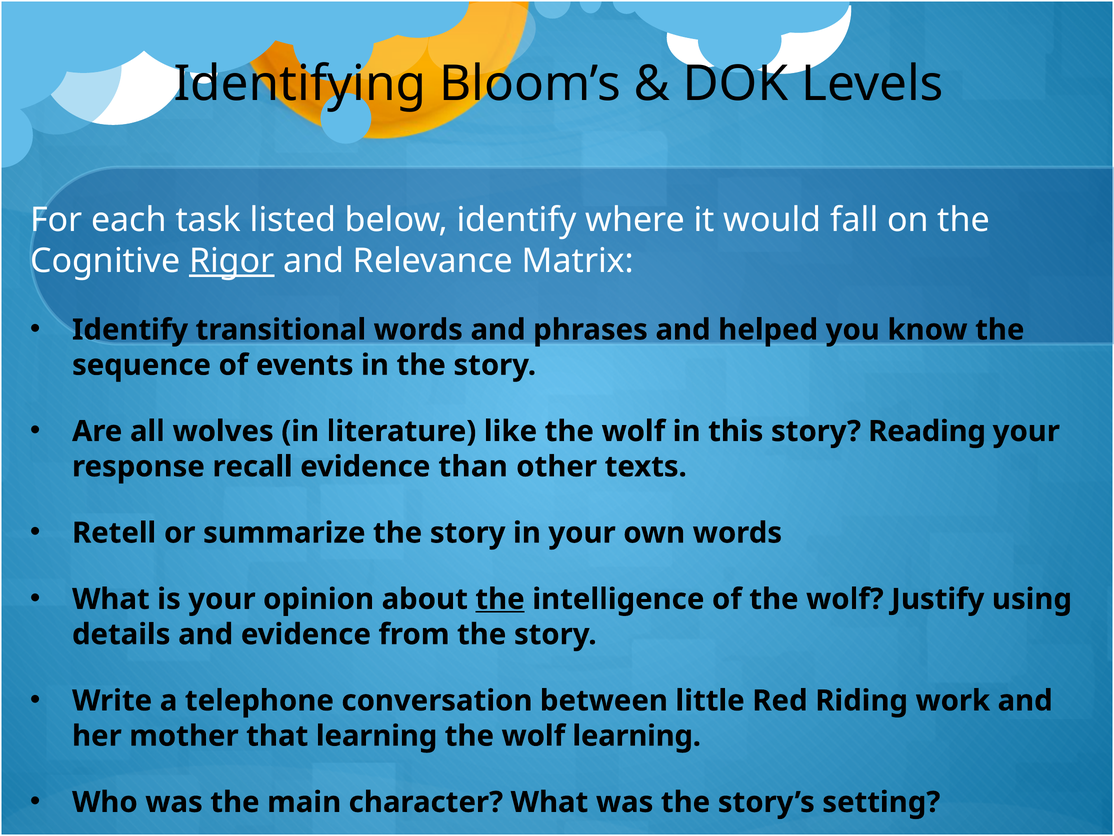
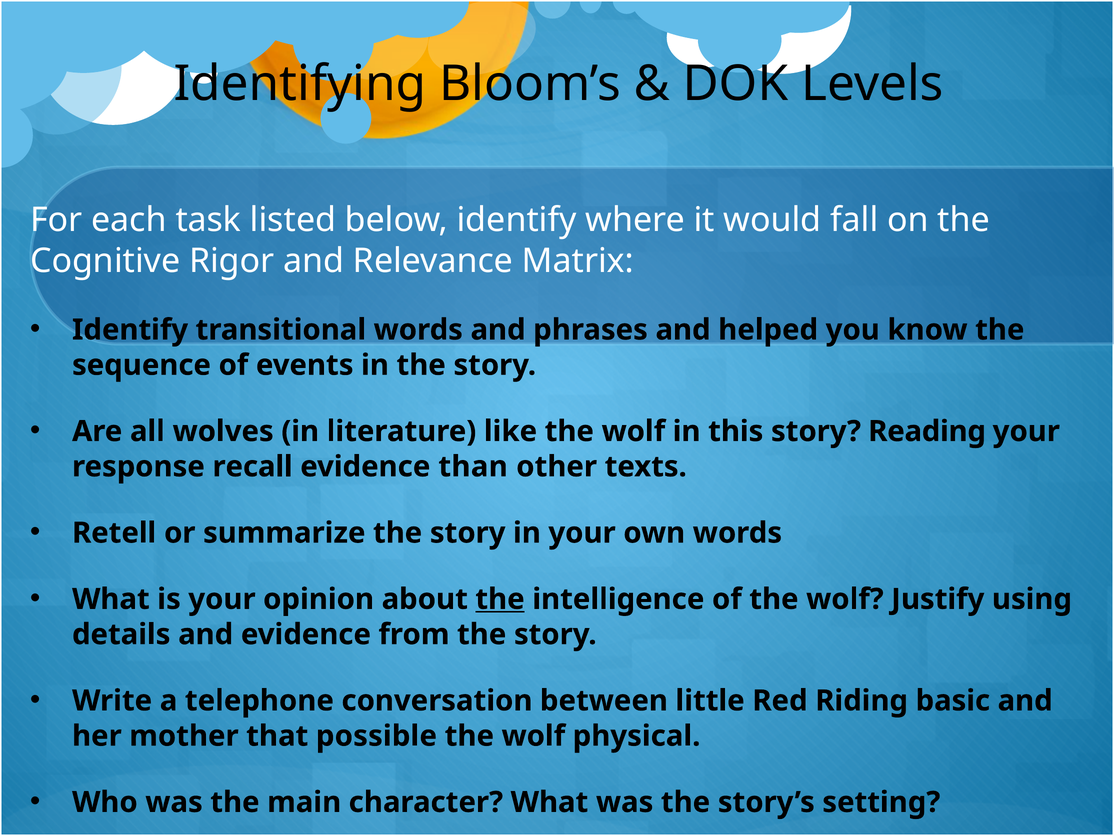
Rigor underline: present -> none
work: work -> basic
that learning: learning -> possible
wolf learning: learning -> physical
